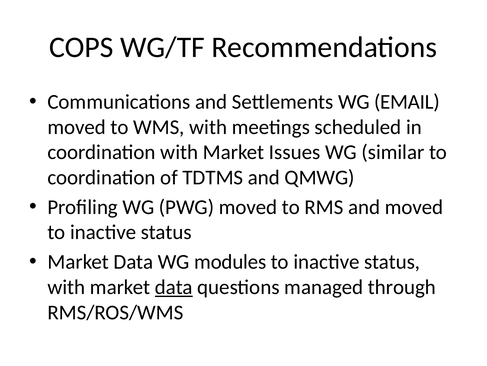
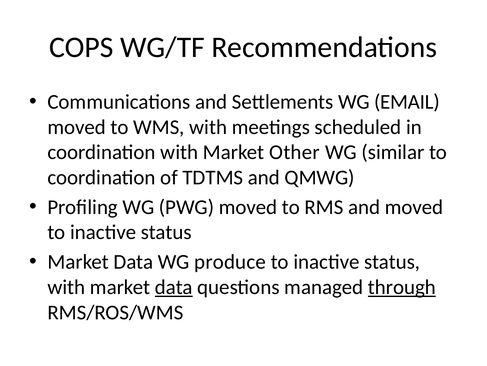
Issues: Issues -> Other
modules: modules -> produce
through underline: none -> present
